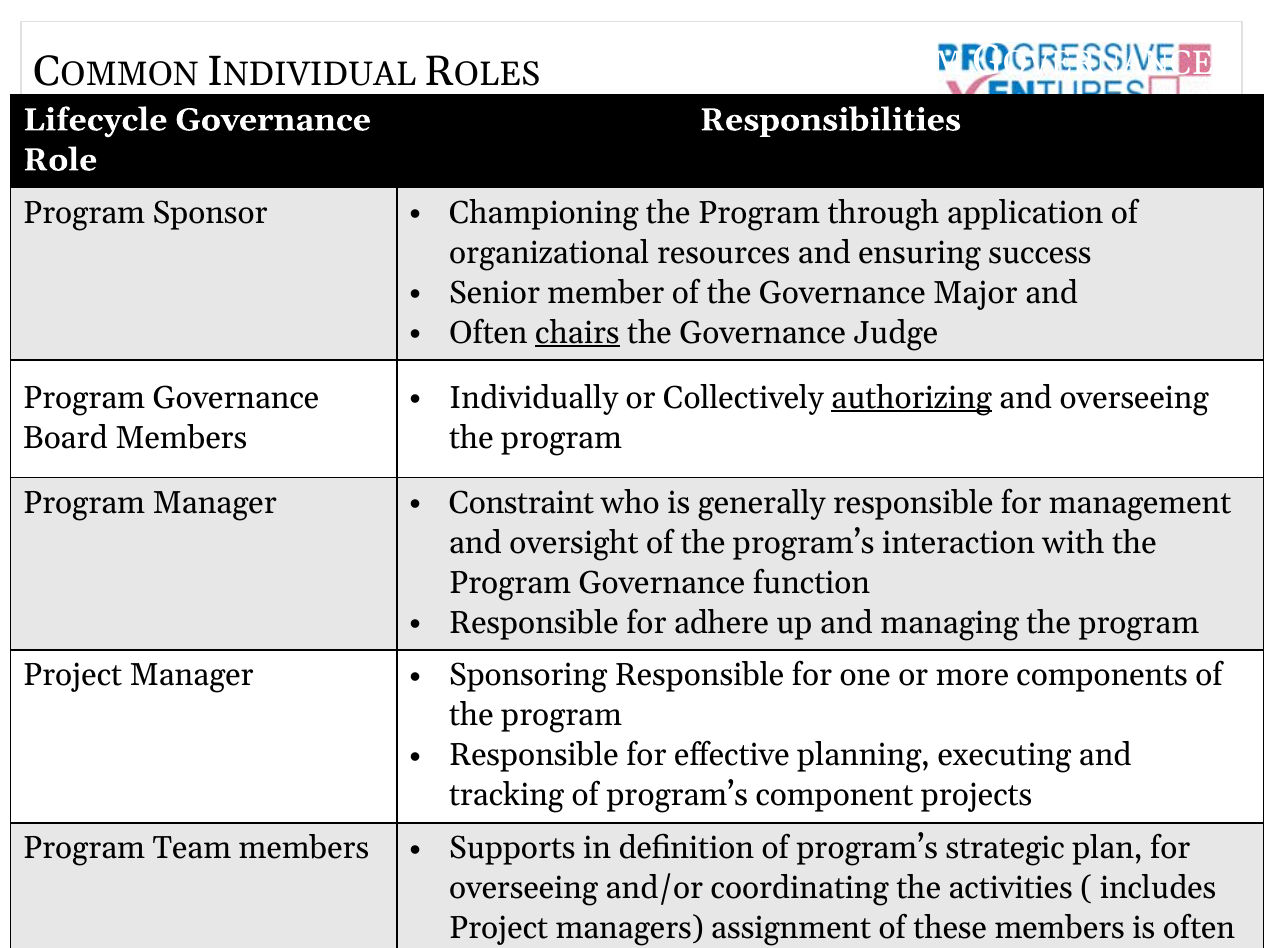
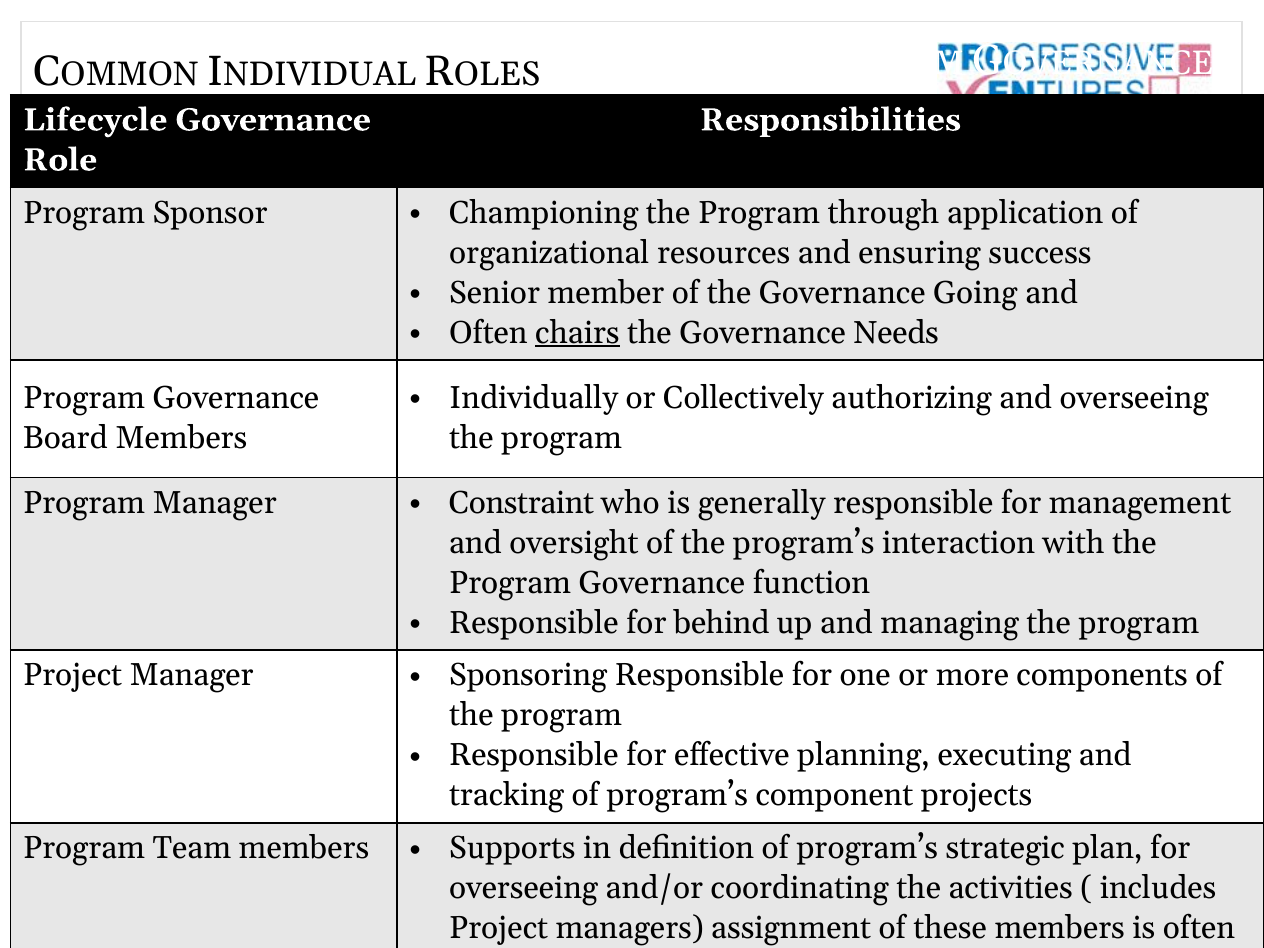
Major: Major -> Going
Judge: Judge -> Needs
authorizing underline: present -> none
adhere: adhere -> behind
